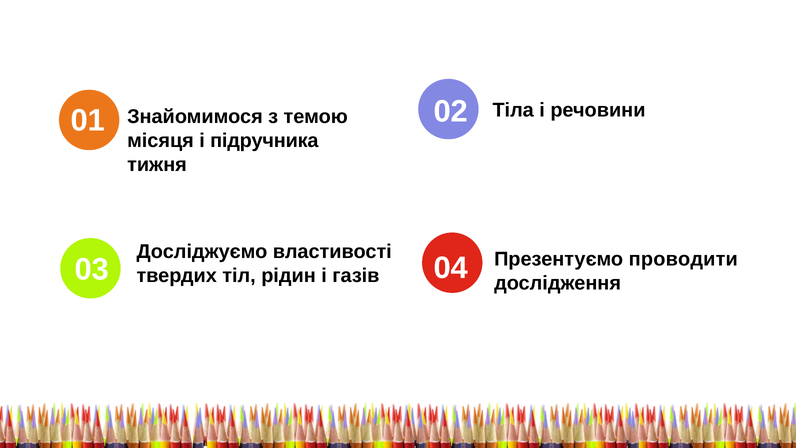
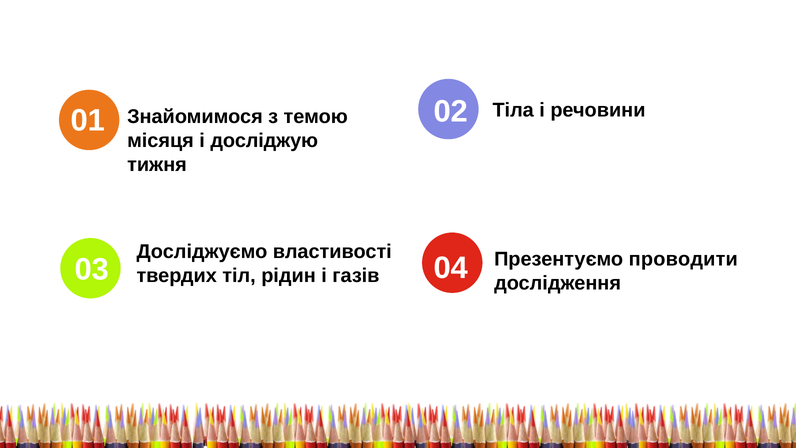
підручника: підручника -> досліджую
